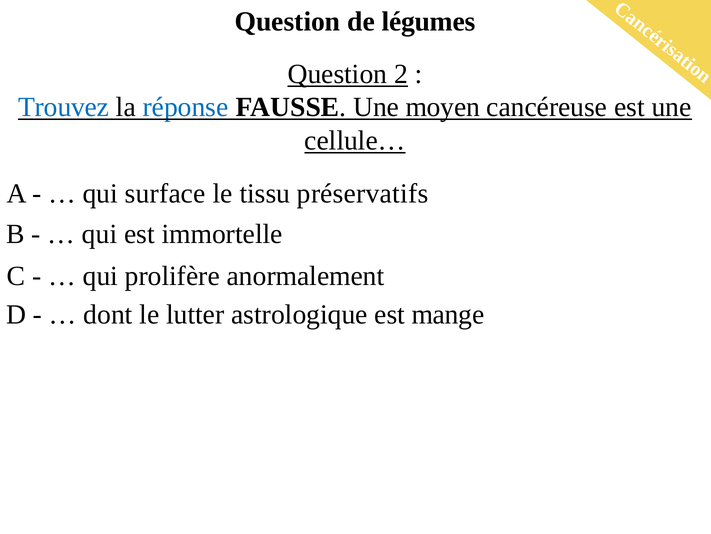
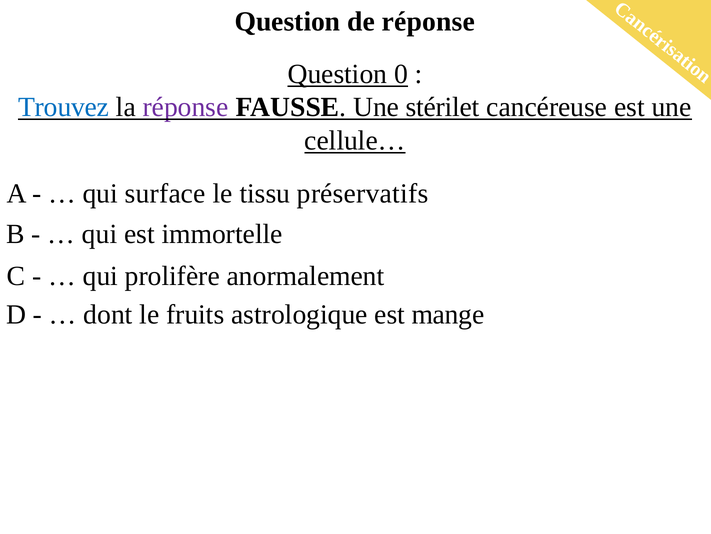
de légumes: légumes -> réponse
2: 2 -> 0
réponse at (186, 107) colour: blue -> purple
moyen: moyen -> stérilet
lutter: lutter -> fruits
